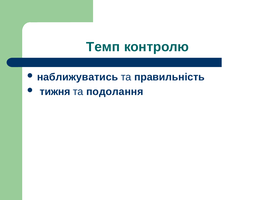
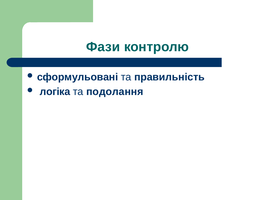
Темп: Темп -> Фази
наближуватись: наближуватись -> сформульовані
тижня: тижня -> логіка
